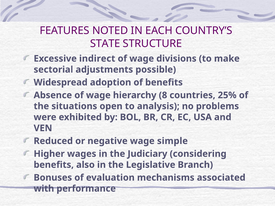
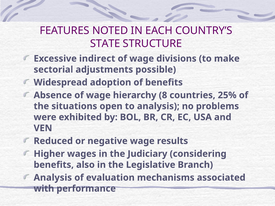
simple: simple -> results
Bonuses at (53, 178): Bonuses -> Analysis
